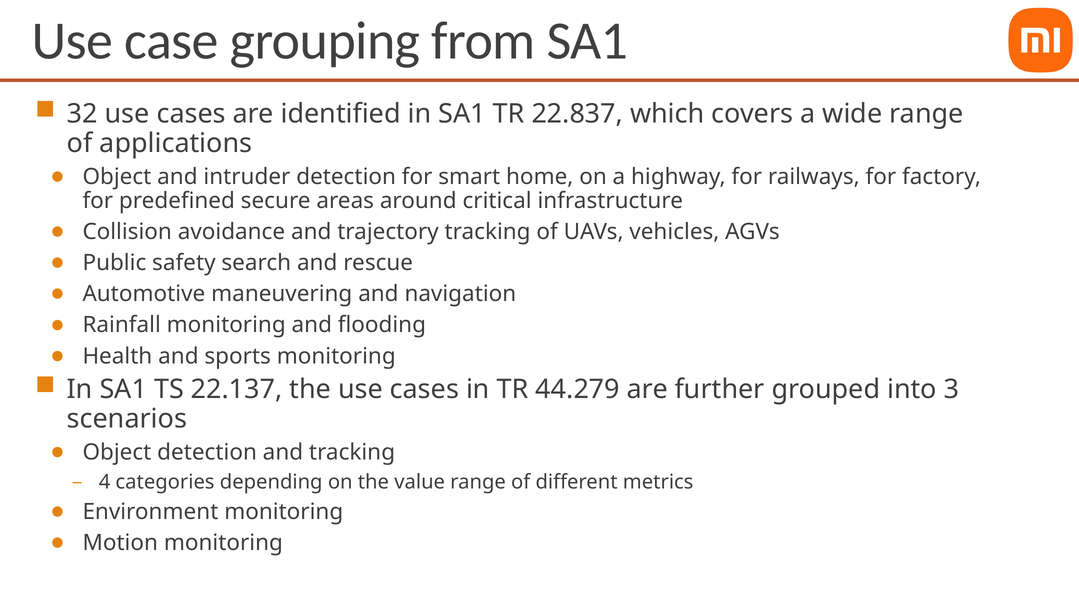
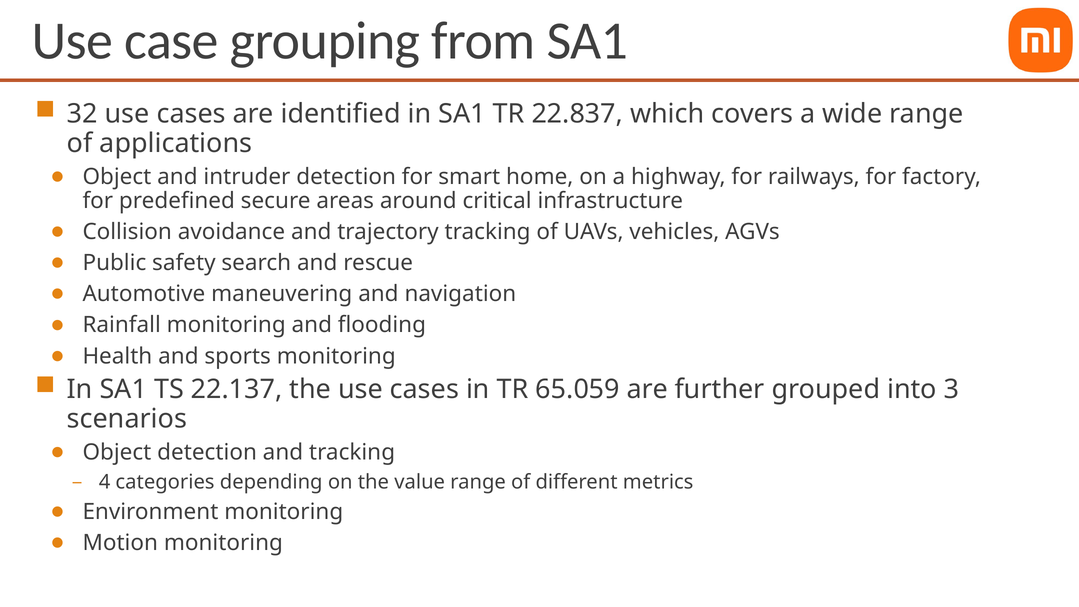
44.279: 44.279 -> 65.059
